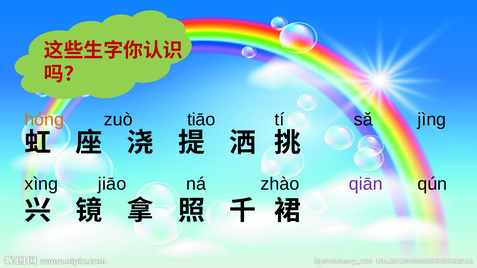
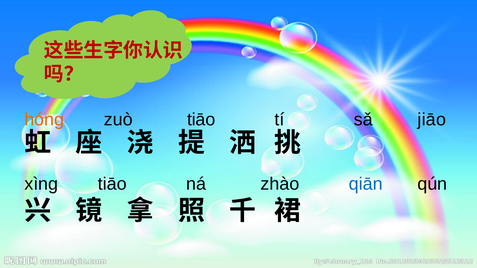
jìng: jìng -> jiāo
xìng jiāo: jiāo -> tiāo
qiān colour: purple -> blue
